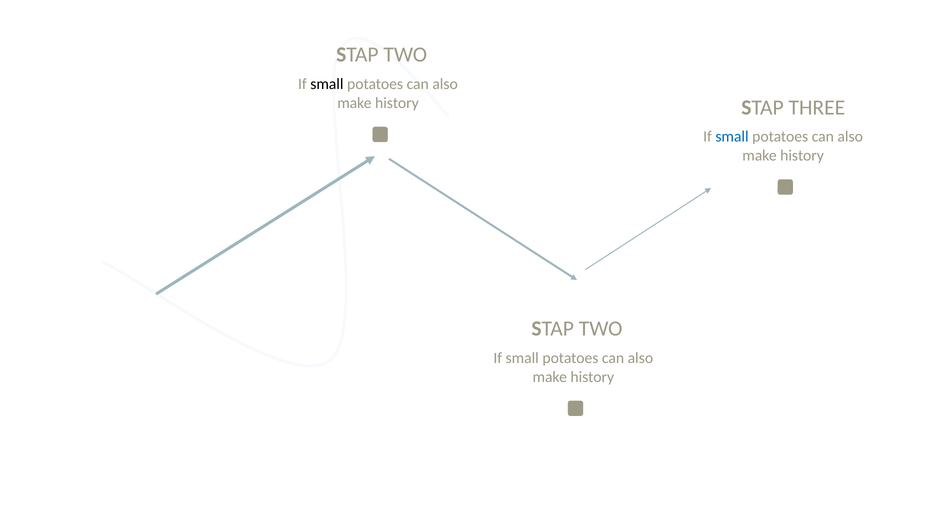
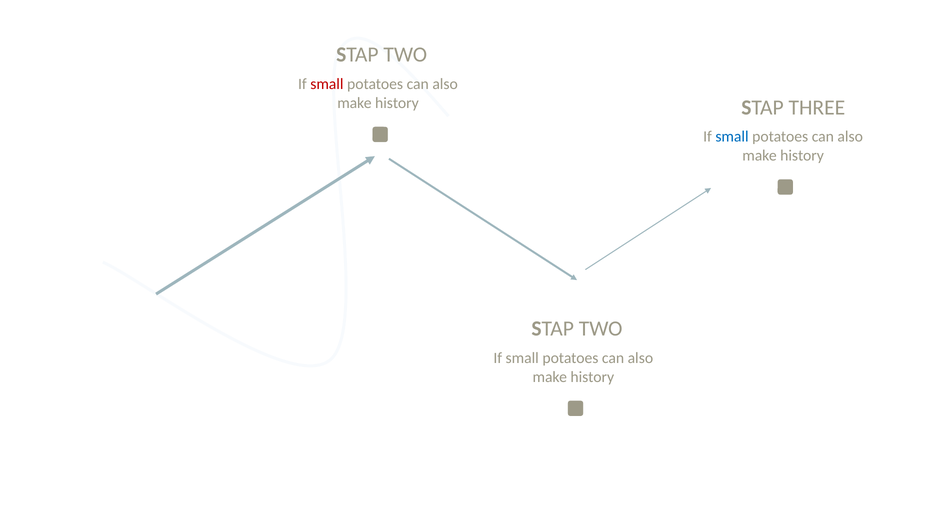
small at (327, 84) colour: black -> red
